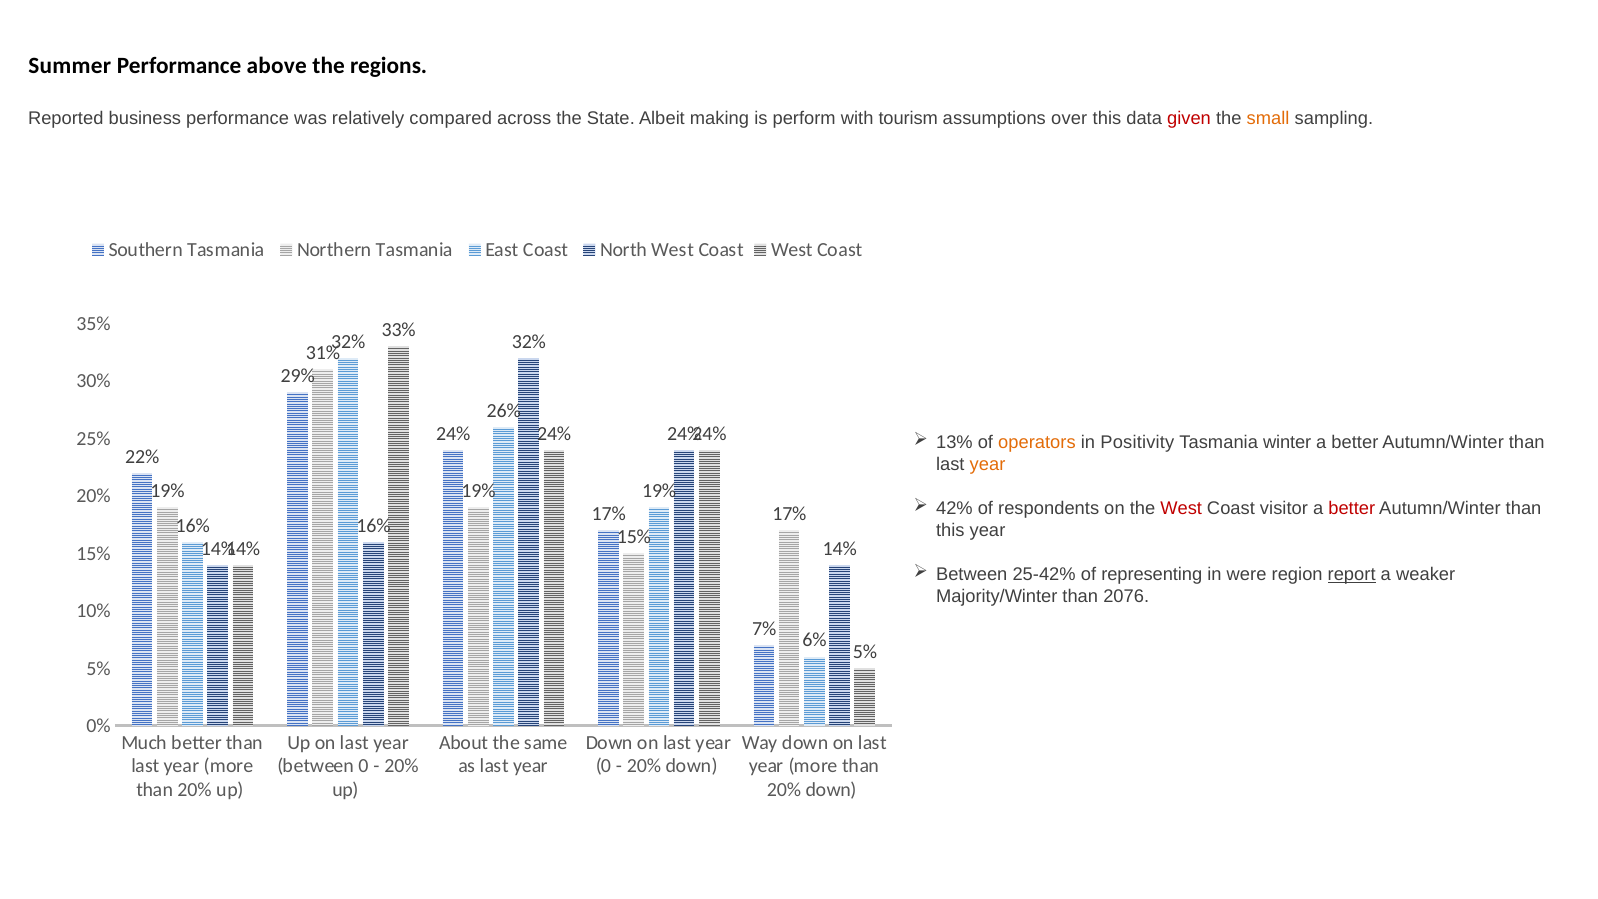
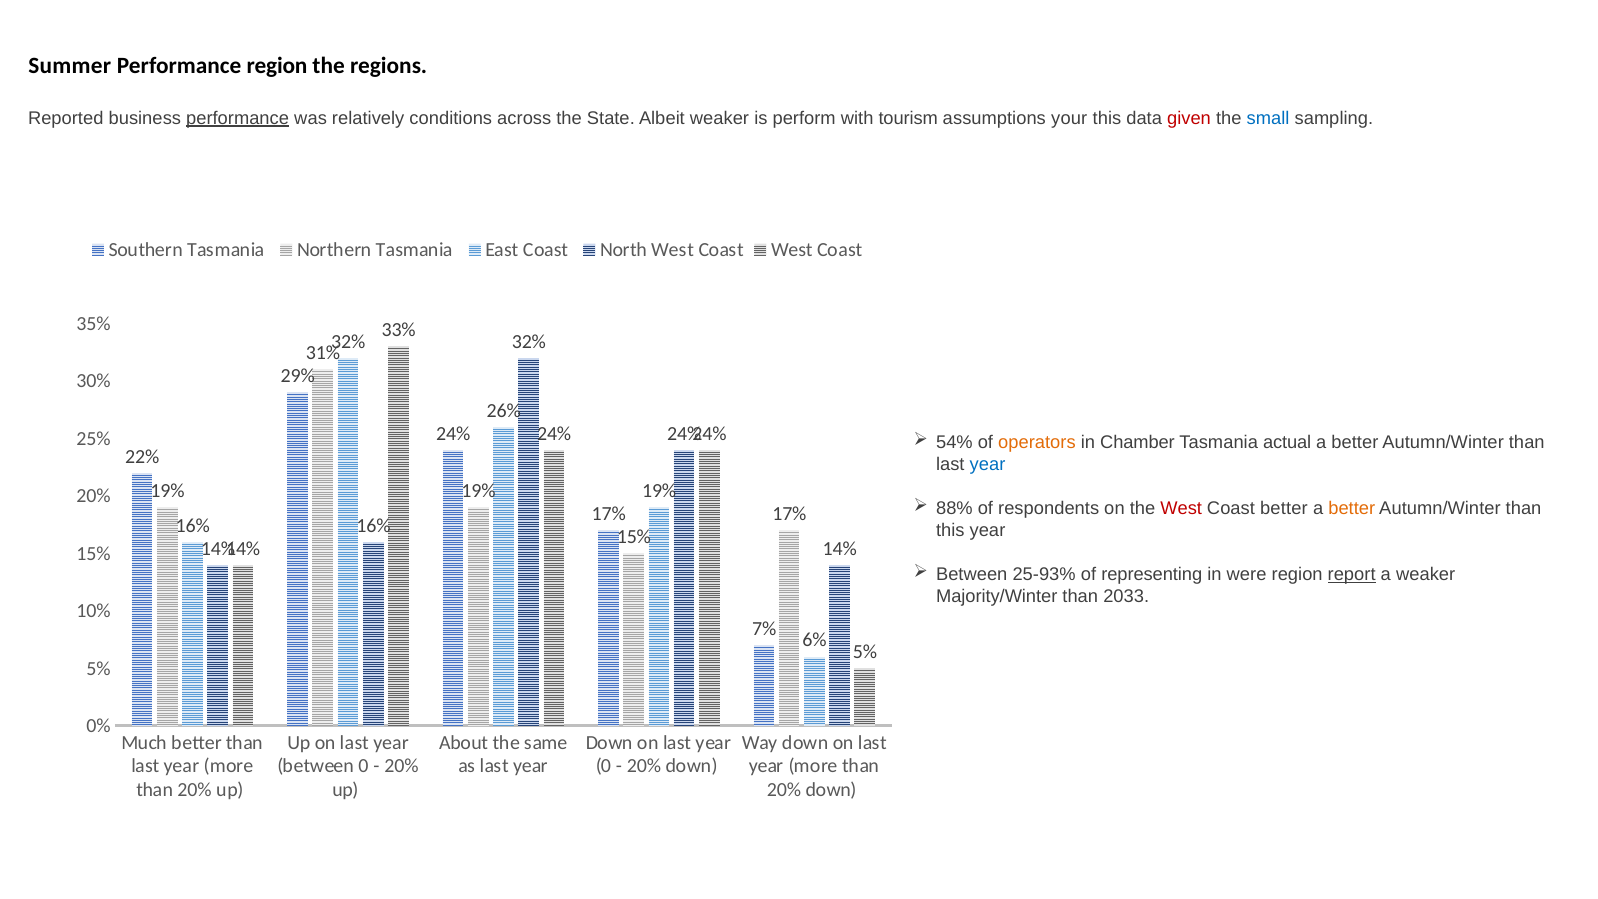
Performance above: above -> region
performance at (238, 118) underline: none -> present
compared: compared -> conditions
Albeit making: making -> weaker
over: over -> your
small colour: orange -> blue
13%: 13% -> 54%
Positivity: Positivity -> Chamber
winter: winter -> actual
year at (987, 465) colour: orange -> blue
42%: 42% -> 88%
Coast visitor: visitor -> better
better at (1352, 509) colour: red -> orange
25-42%: 25-42% -> 25-93%
2076: 2076 -> 2033
